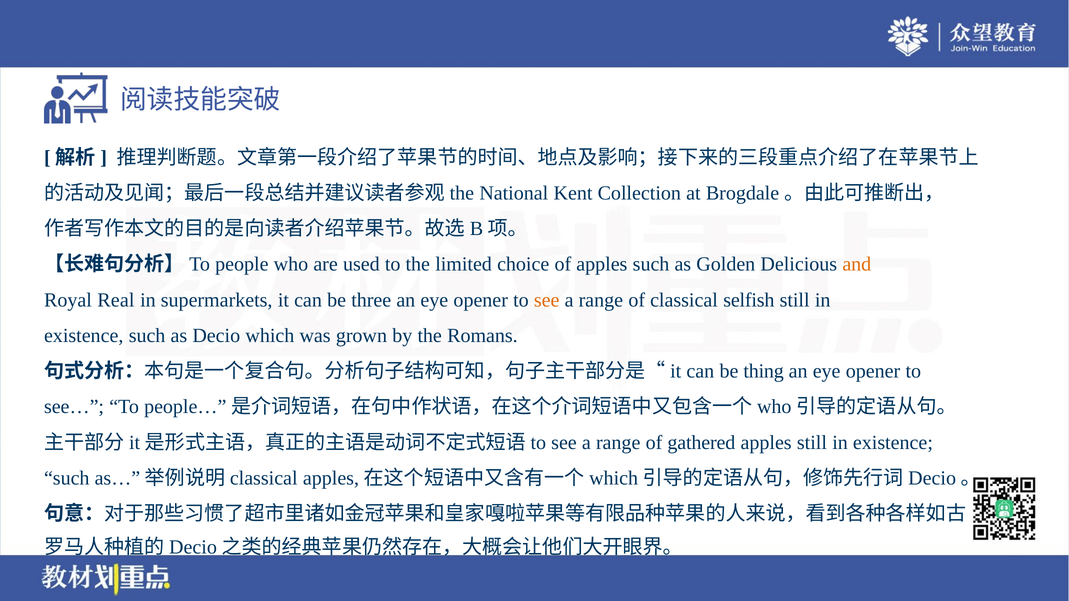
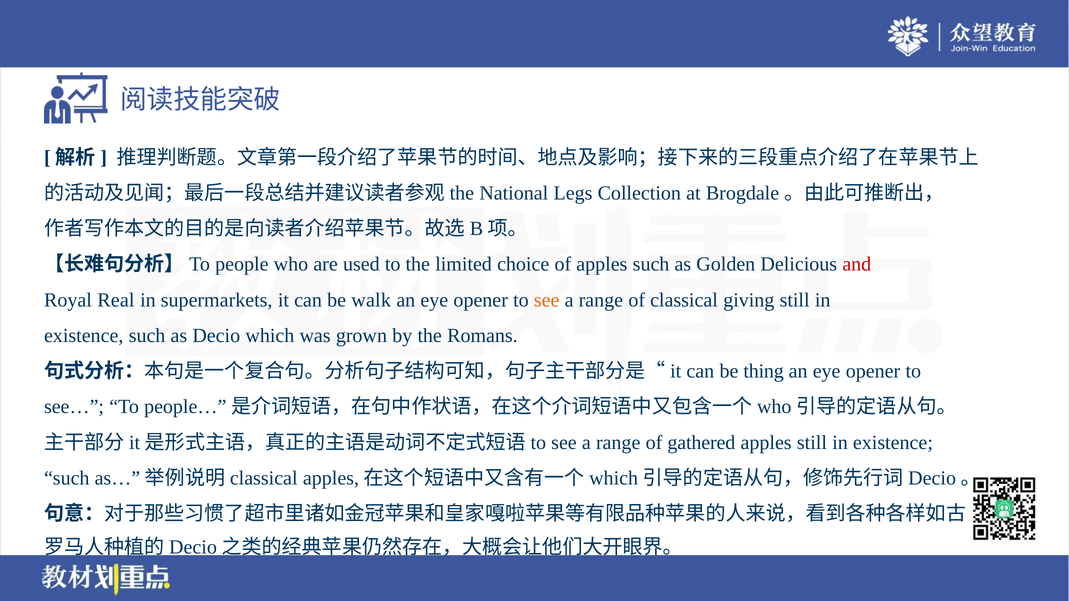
Kent: Kent -> Legs
and colour: orange -> red
three: three -> walk
selfish: selfish -> giving
